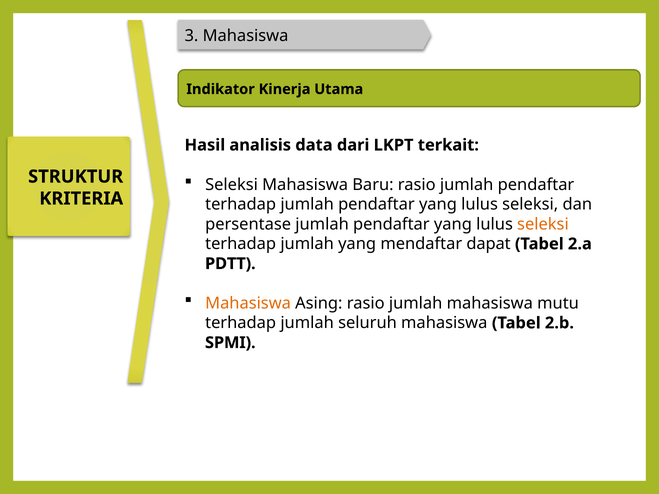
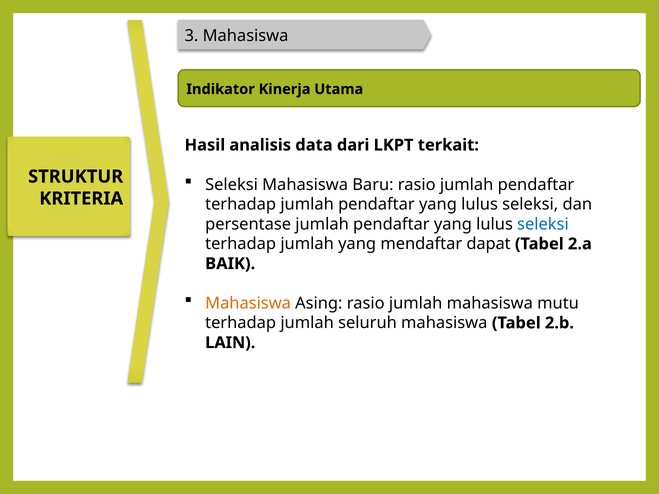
seleksi at (543, 224) colour: orange -> blue
PDTT: PDTT -> BAIK
SPMI: SPMI -> LAIN
